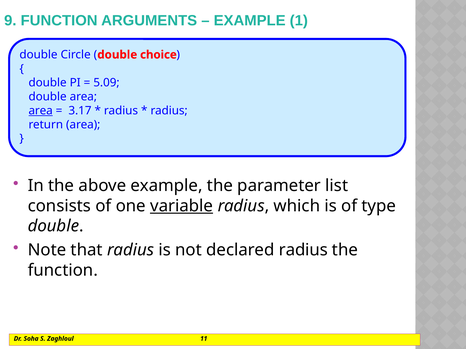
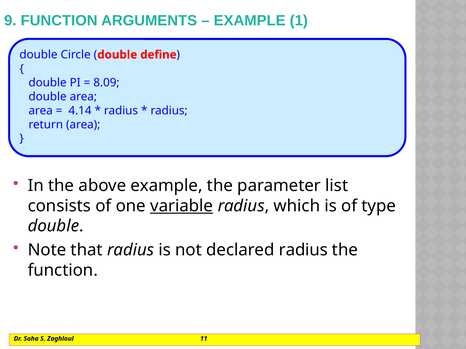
choice: choice -> define
5.09: 5.09 -> 8.09
area at (41, 111) underline: present -> none
3.17: 3.17 -> 4.14
